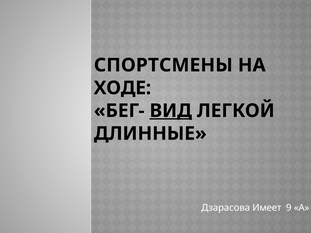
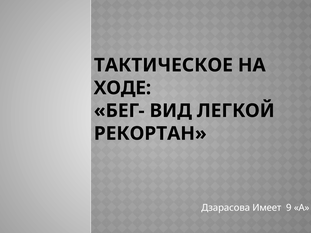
СПОРТСМЕНЫ: СПОРТСМЕНЫ -> ТАКТИЧЕСКОЕ
ВИД underline: present -> none
ДЛИННЫЕ: ДЛИННЫЕ -> РЕКОРТАН
